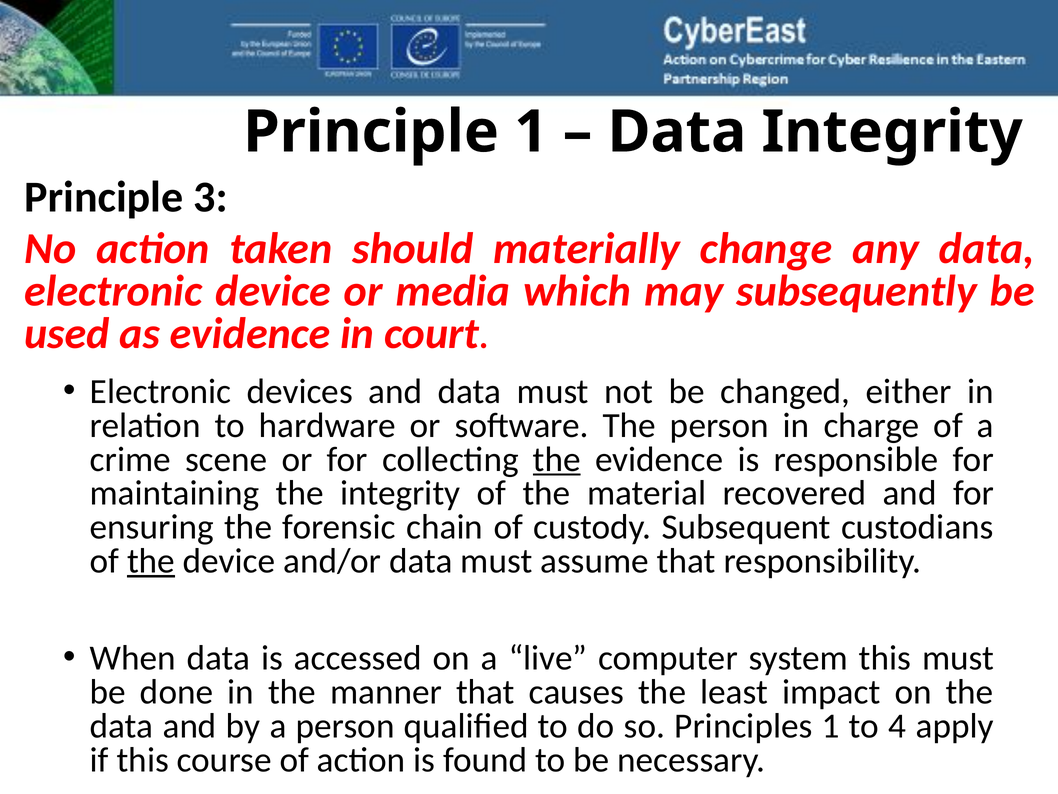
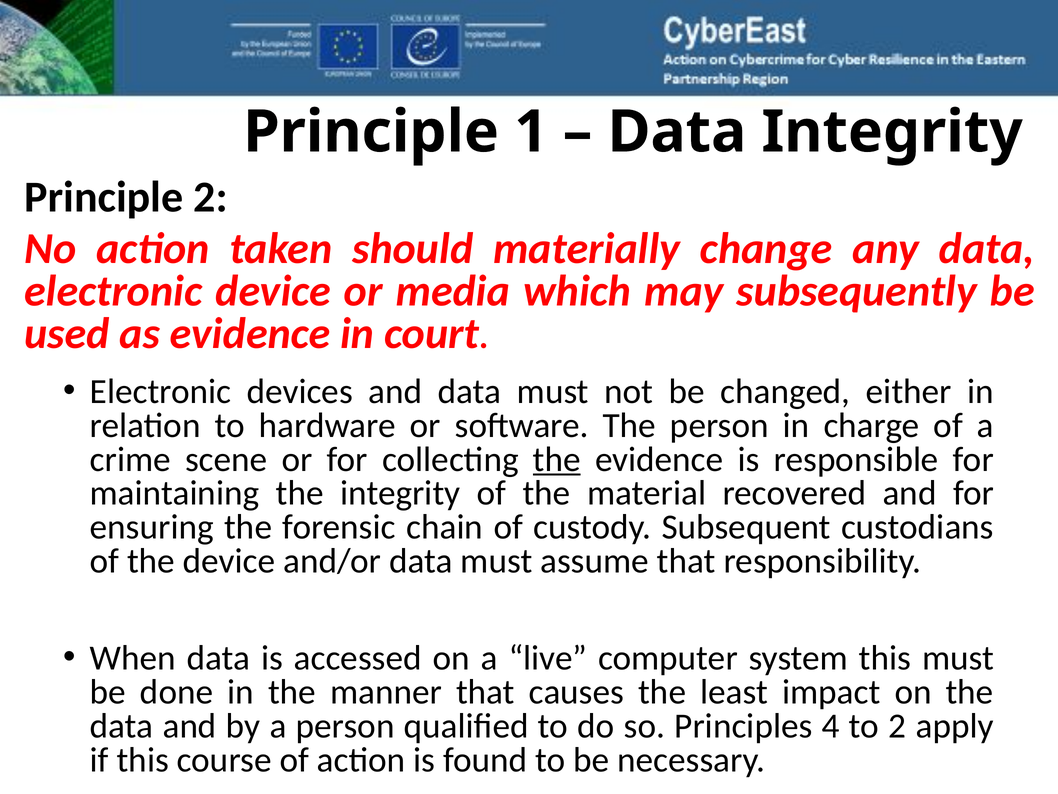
Principle 3: 3 -> 2
the at (151, 561) underline: present -> none
Principles 1: 1 -> 4
to 4: 4 -> 2
